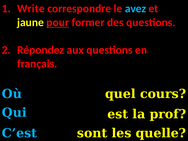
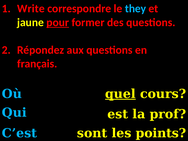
avez: avez -> they
quel underline: none -> present
quelle: quelle -> points
